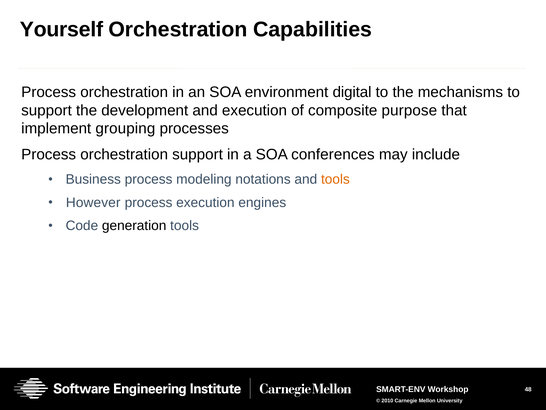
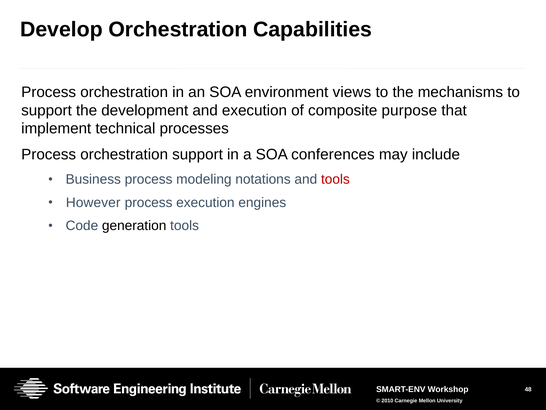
Yourself: Yourself -> Develop
digital: digital -> views
grouping: grouping -> technical
tools at (335, 179) colour: orange -> red
